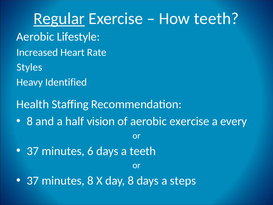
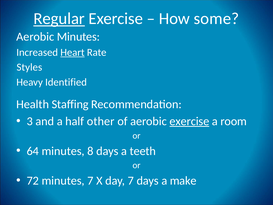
How teeth: teeth -> some
Aerobic Lifestyle: Lifestyle -> Minutes
Heart underline: none -> present
8 at (30, 121): 8 -> 3
vision: vision -> other
exercise at (189, 121) underline: none -> present
every: every -> room
37 at (33, 151): 37 -> 64
6: 6 -> 8
37 at (33, 181): 37 -> 72
minutes 8: 8 -> 7
day 8: 8 -> 7
steps: steps -> make
